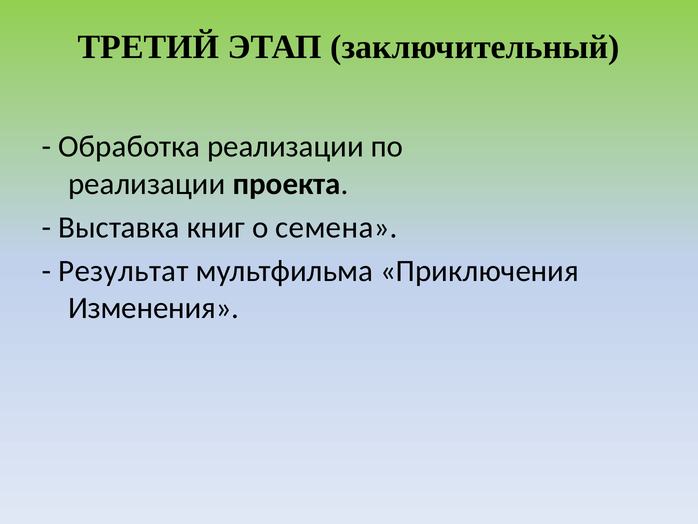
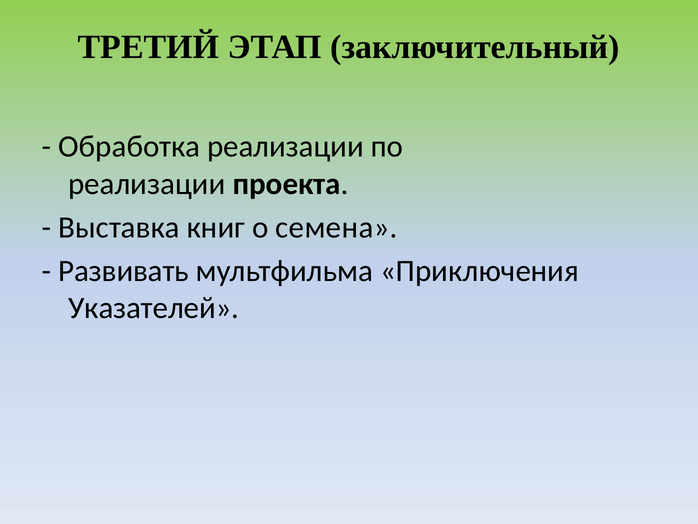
Результат: Результат -> Развивать
Изменения: Изменения -> Указателей
